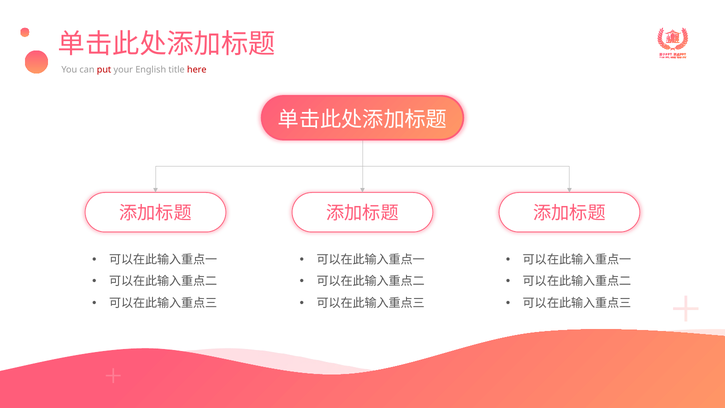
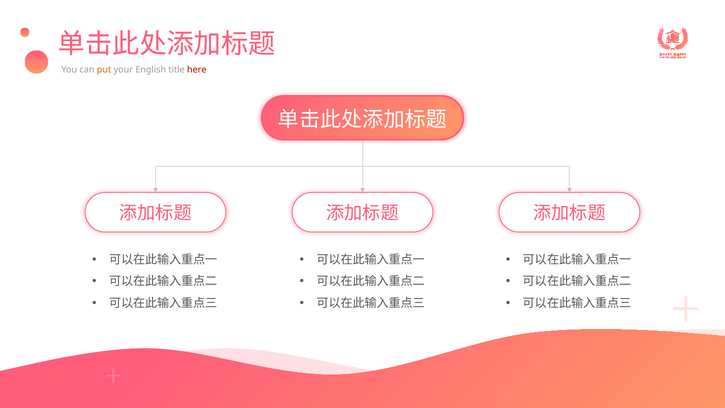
put colour: red -> orange
